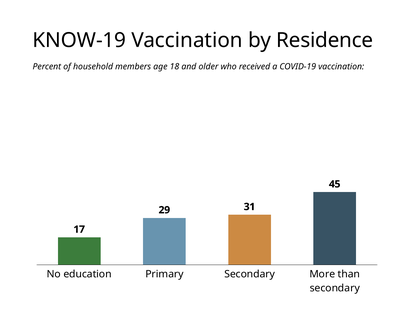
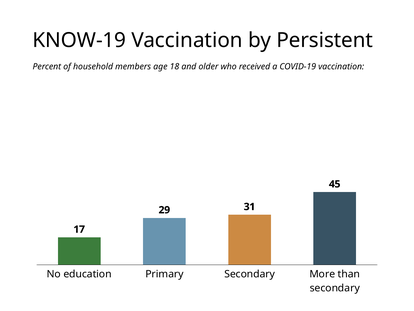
Residence: Residence -> Persistent
